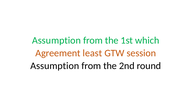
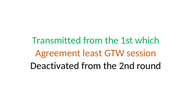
Assumption at (56, 41): Assumption -> Transmitted
Assumption at (55, 66): Assumption -> Deactivated
